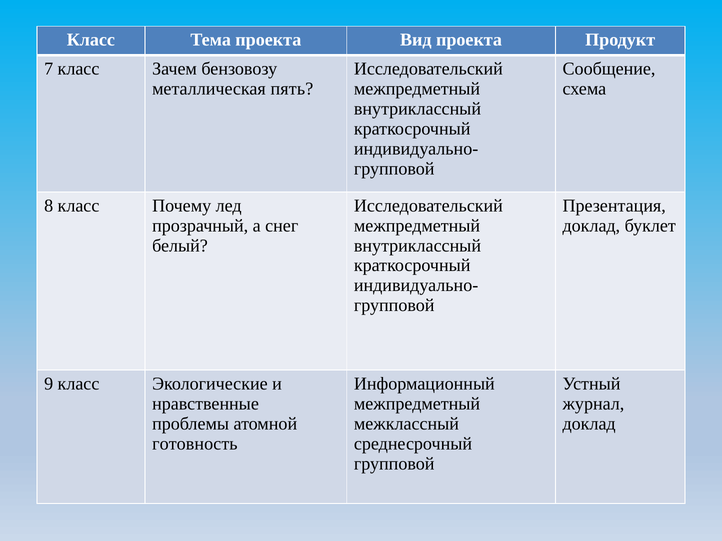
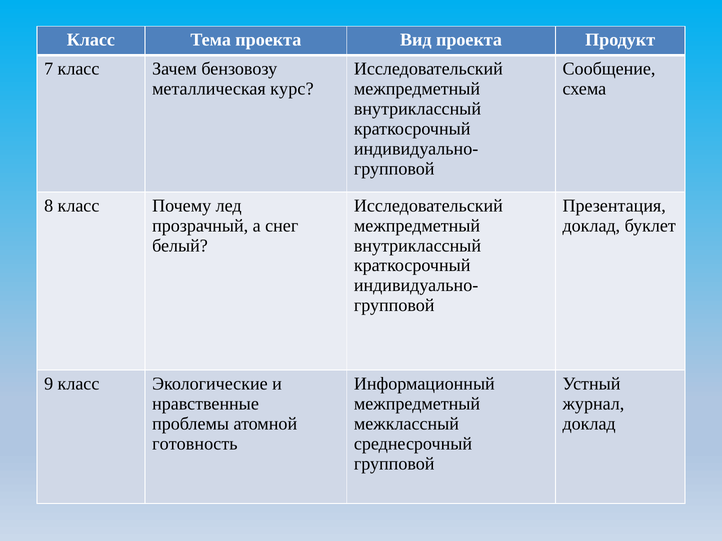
пять: пять -> курс
